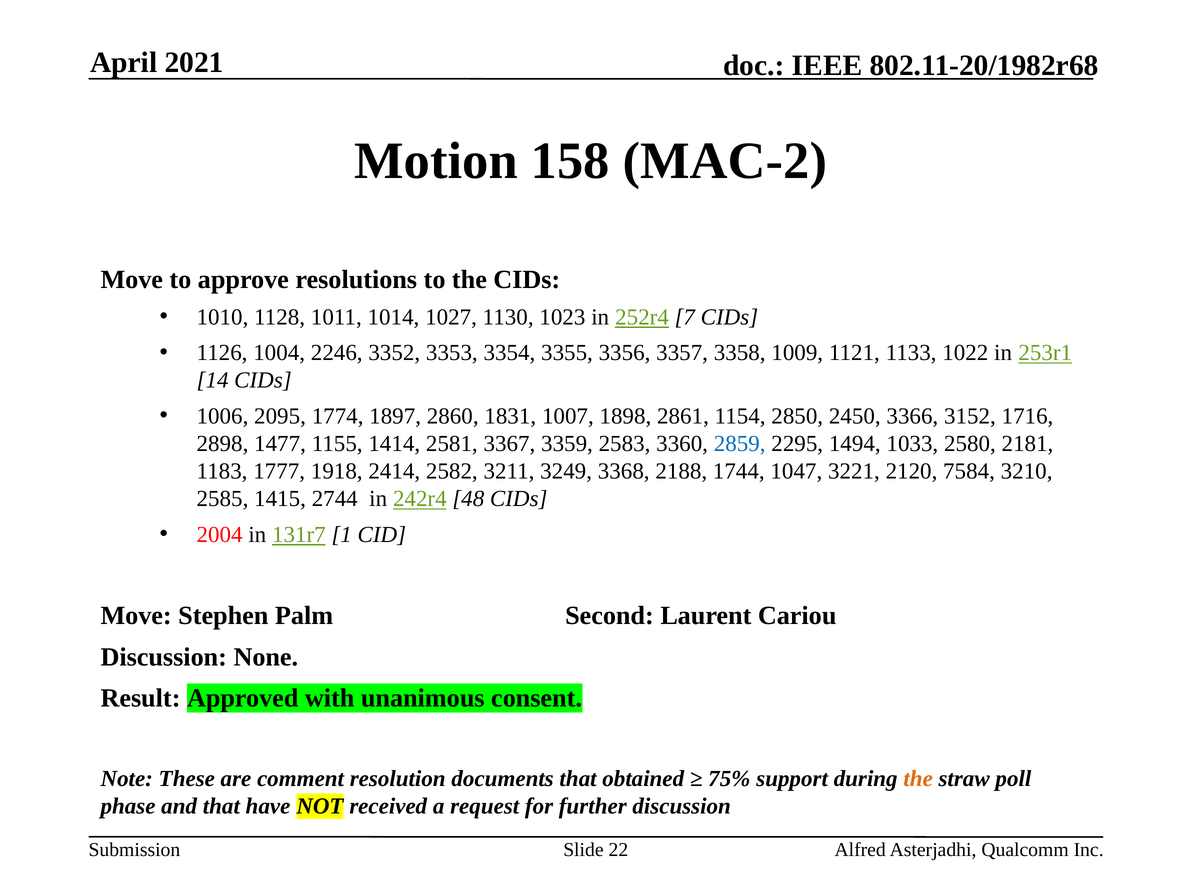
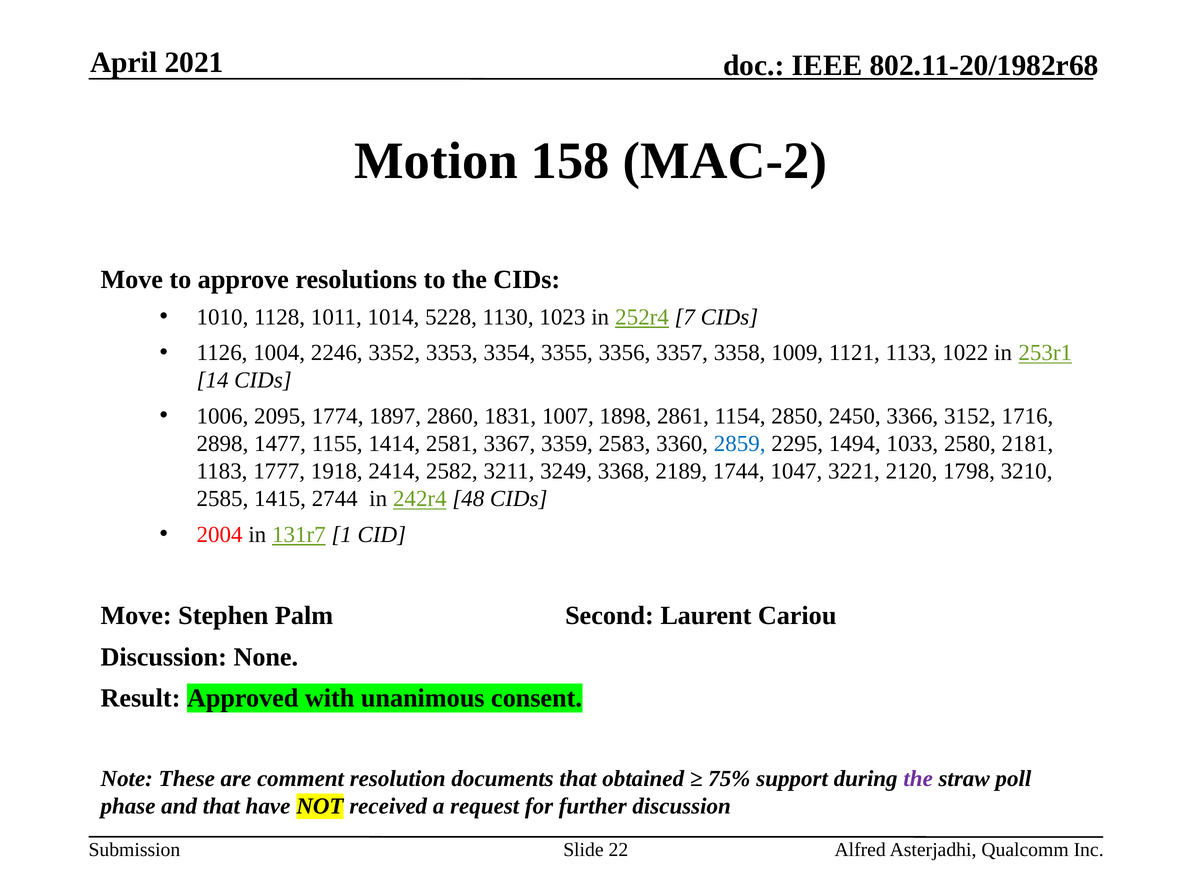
1027: 1027 -> 5228
2188: 2188 -> 2189
7584: 7584 -> 1798
the at (918, 779) colour: orange -> purple
